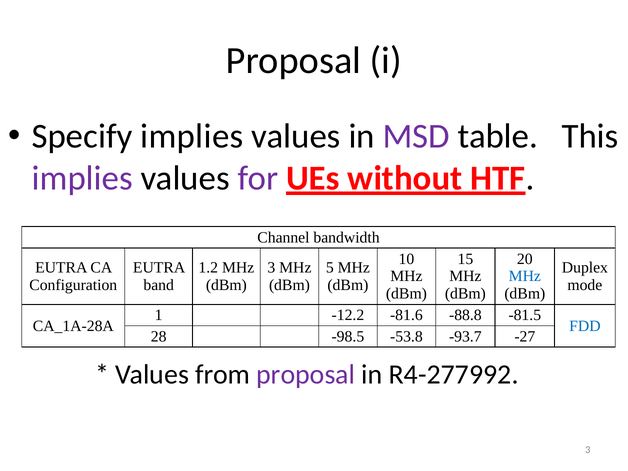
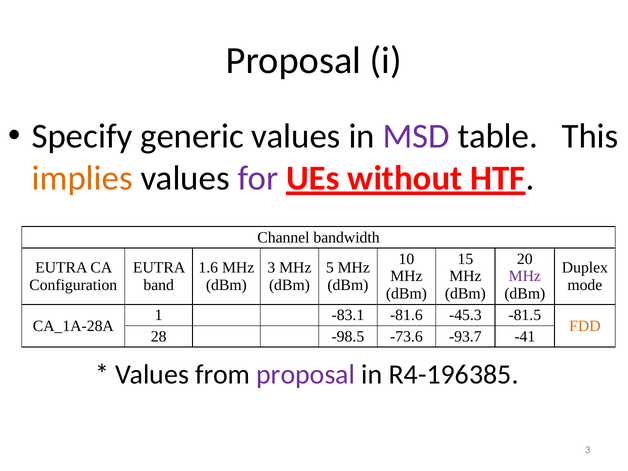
Specify implies: implies -> generic
implies at (82, 178) colour: purple -> orange
1.2: 1.2 -> 1.6
MHz at (525, 276) colour: blue -> purple
-12.2: -12.2 -> -83.1
-88.8: -88.8 -> -45.3
FDD colour: blue -> orange
-53.8: -53.8 -> -73.6
-27: -27 -> -41
R4-277992: R4-277992 -> R4-196385
